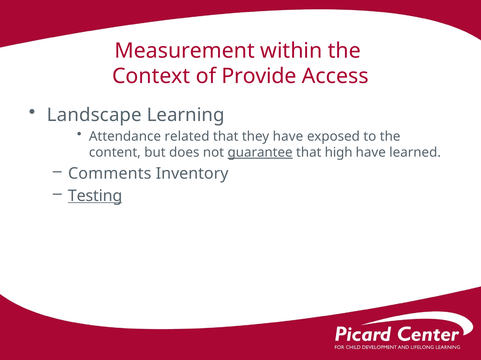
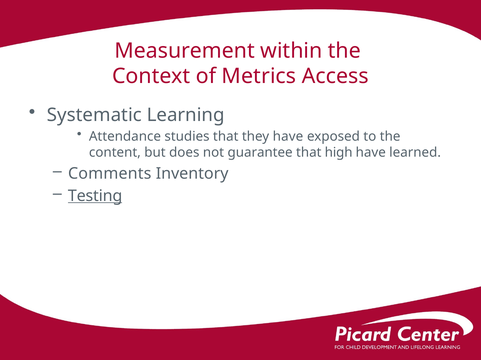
Provide: Provide -> Metrics
Landscape: Landscape -> Systematic
related: related -> studies
guarantee underline: present -> none
